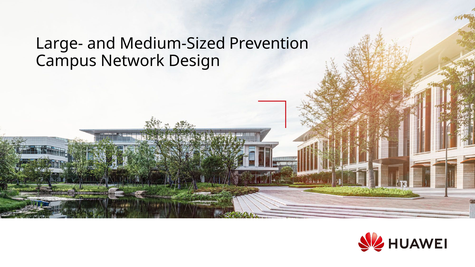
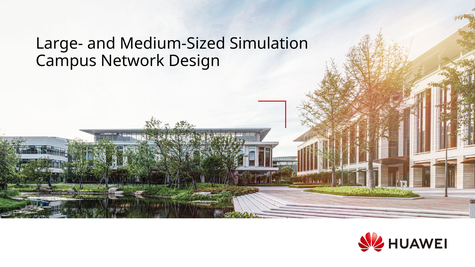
Prevention: Prevention -> Simulation
